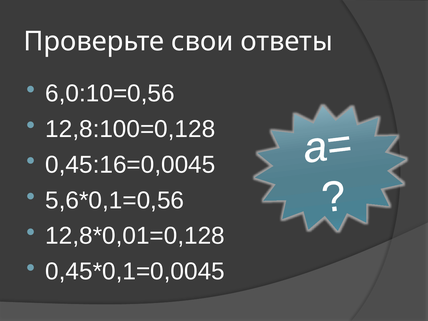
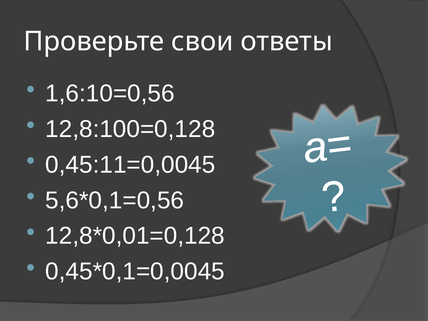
6,0:10=0,56: 6,0:10=0,56 -> 1,6:10=0,56
0,45:16=0,0045: 0,45:16=0,0045 -> 0,45:11=0,0045
